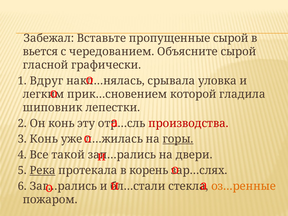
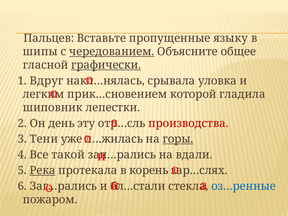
Забежал: Забежал -> Пальцев
пропущенные сырой: сырой -> языку
вьется: вьется -> шипы
чередованием underline: none -> present
Объясните сырой: сырой -> общее
графически underline: none -> present
Он конь: конь -> день
3 Конь: Конь -> Тени
двери: двери -> вдали
оз…ренные colour: orange -> blue
